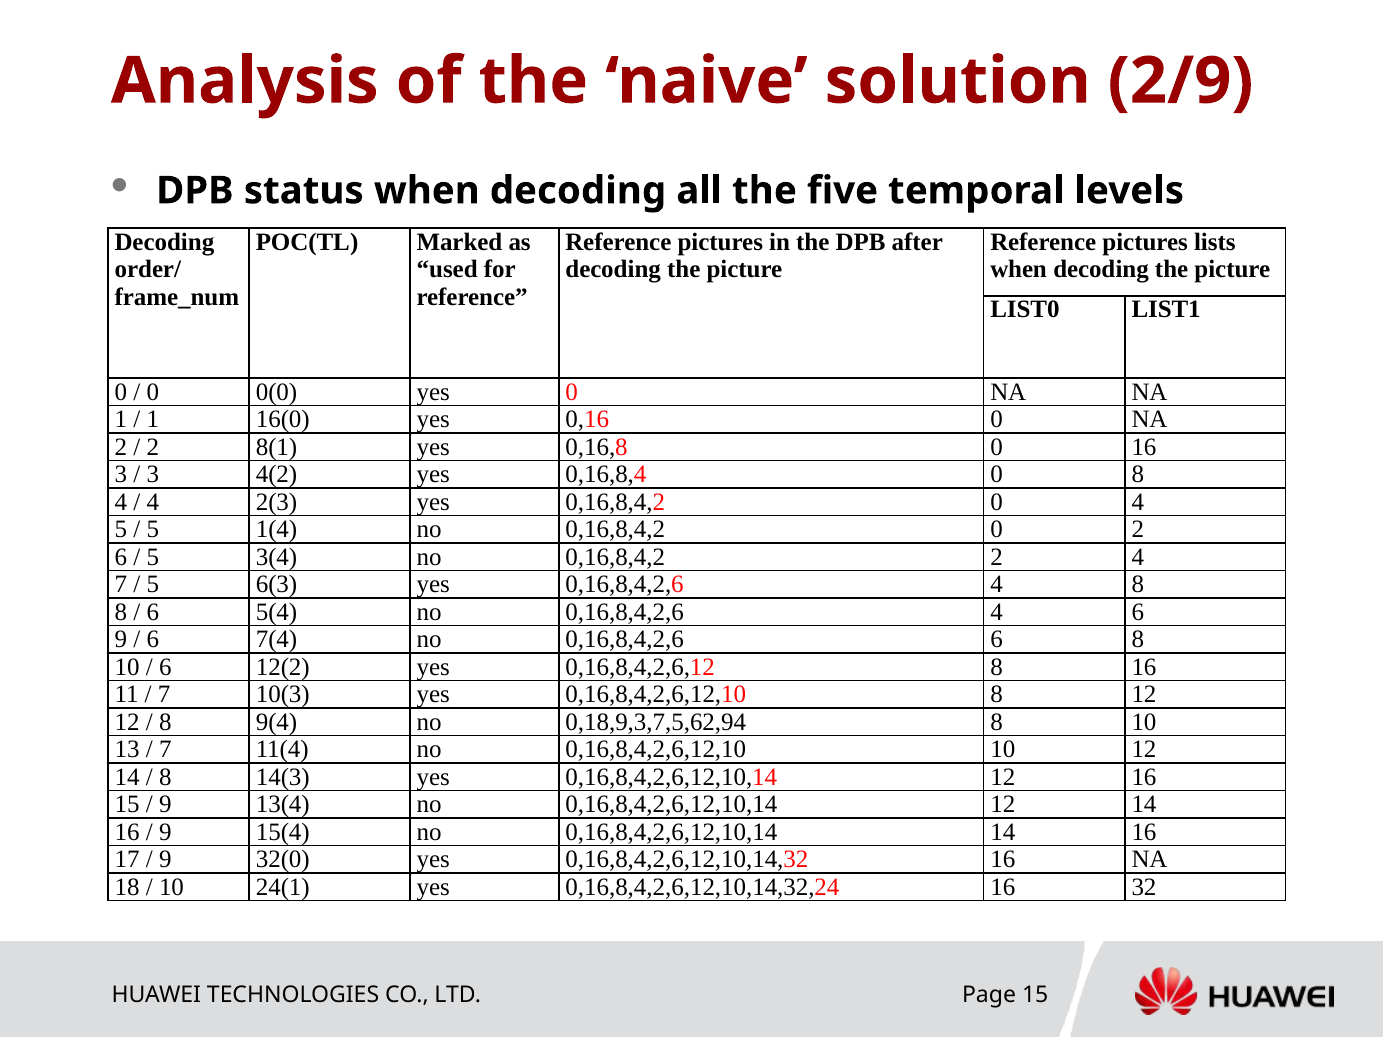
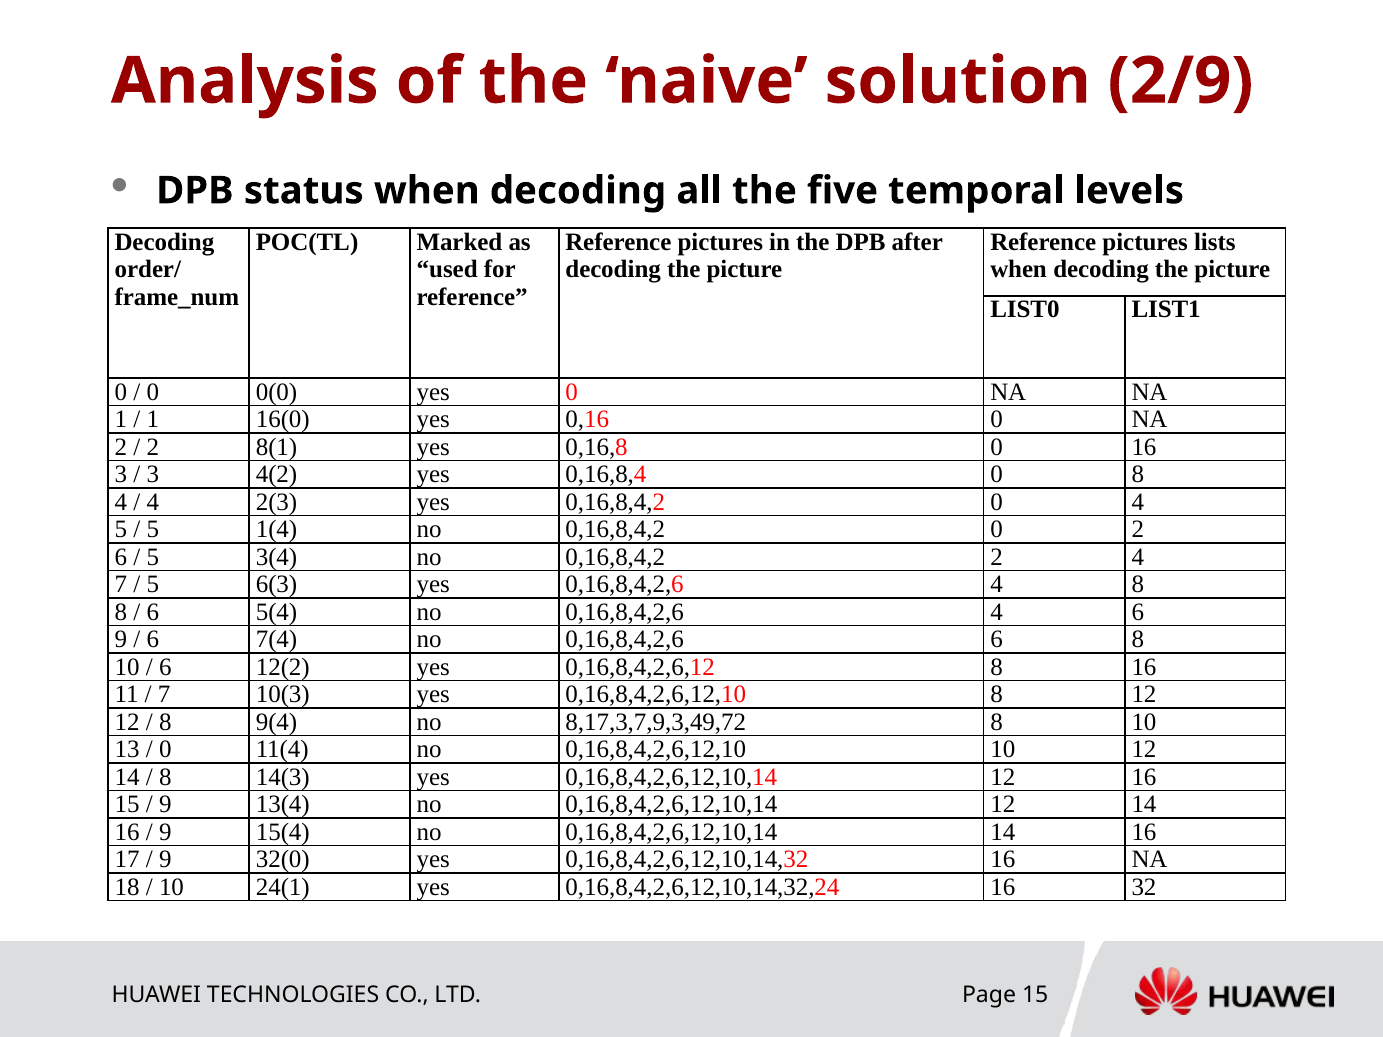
0,18,9,3,7,5,62,94: 0,18,9,3,7,5,62,94 -> 8,17,3,7,9,3,49,72
7 at (165, 750): 7 -> 0
